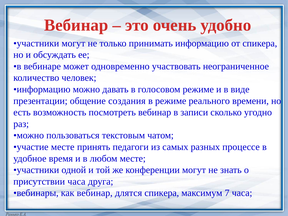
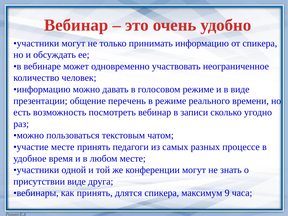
создания: создания -> перечень
присутствии часа: часа -> виде
как вебинар: вебинар -> принять
7: 7 -> 9
